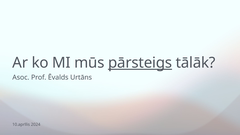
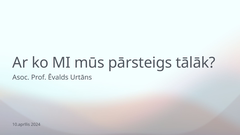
pārsteigs underline: present -> none
